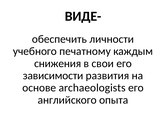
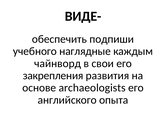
личности: личности -> подпиши
печатному: печатному -> наглядные
снижения: снижения -> чайнворд
зависимости: зависимости -> закрепления
